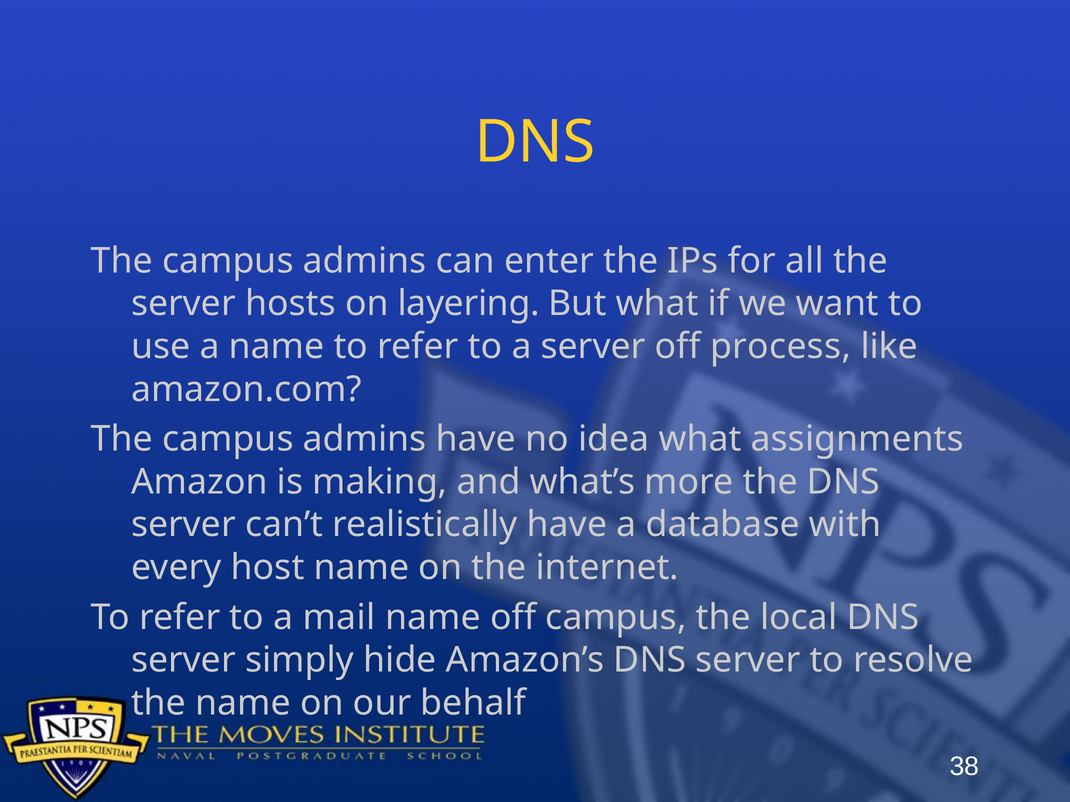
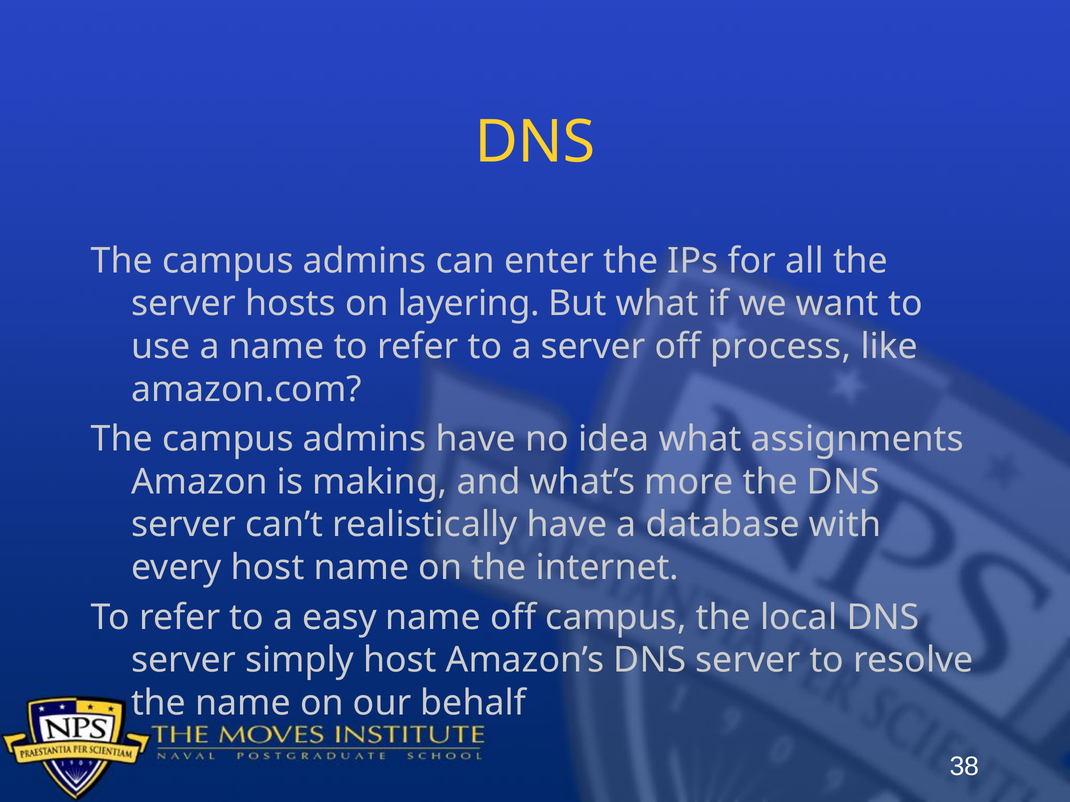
mail: mail -> easy
simply hide: hide -> host
